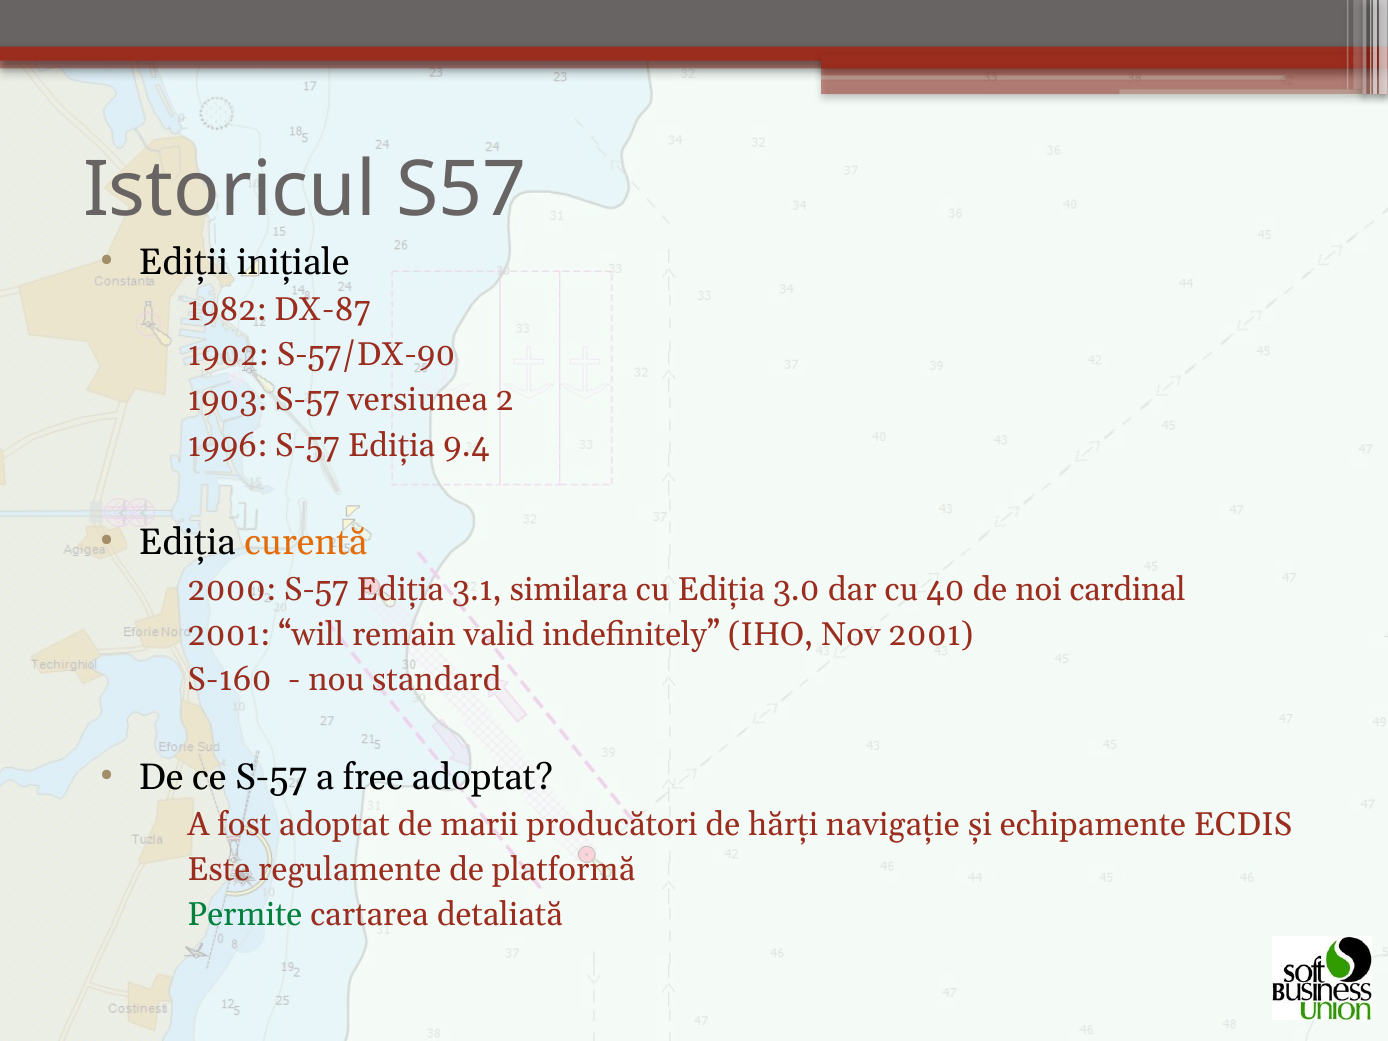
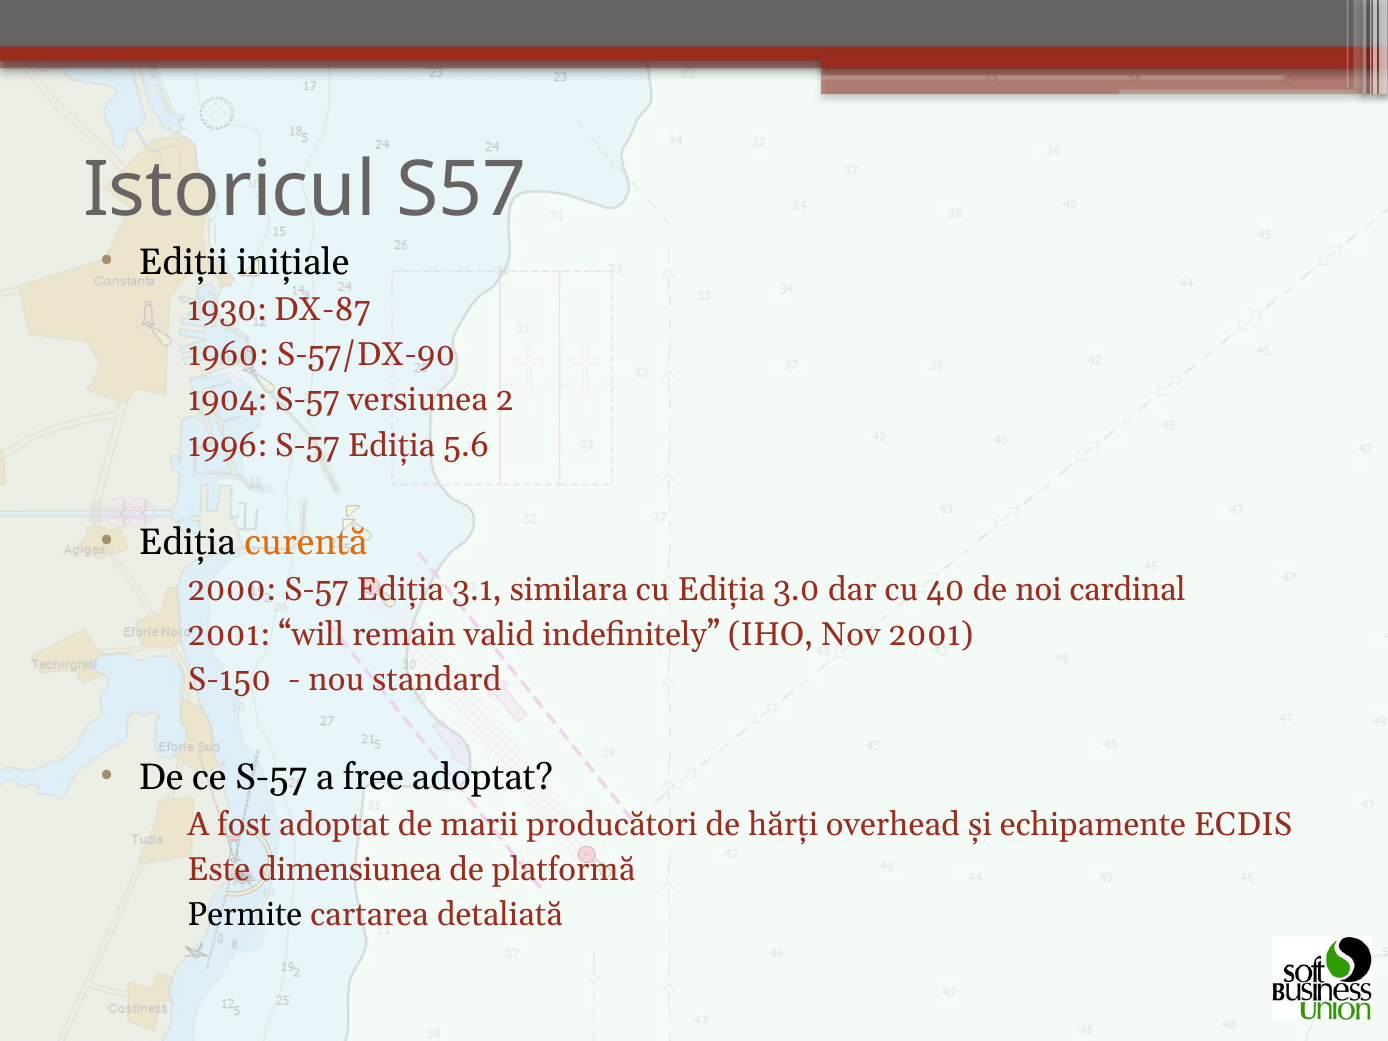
1982: 1982 -> 1930
1902: 1902 -> 1960
1903: 1903 -> 1904
9.4: 9.4 -> 5.6
S-160: S-160 -> S-150
navigație: navigație -> overhead
regulamente: regulamente -> dimensiunea
Permite colour: green -> black
